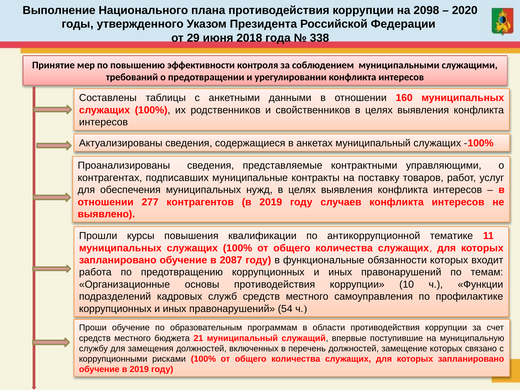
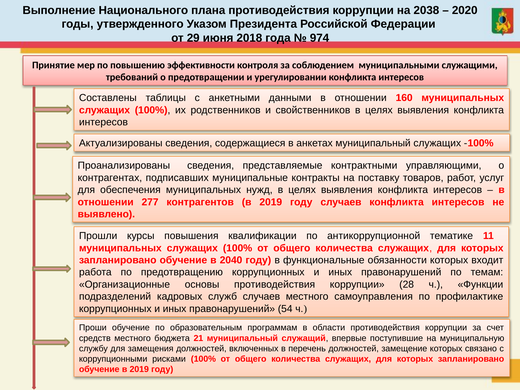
2098: 2098 -> 2038
338: 338 -> 974
2087: 2087 -> 2040
10: 10 -> 28
служб средств: средств -> случаев
